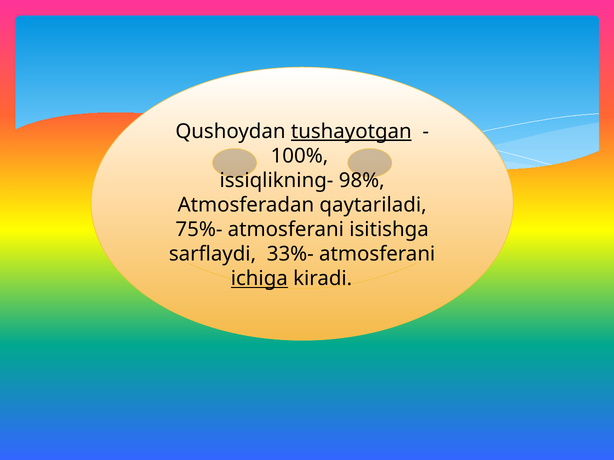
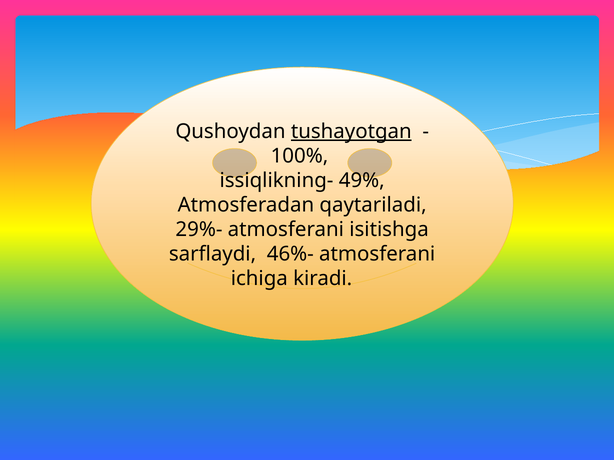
98%: 98% -> 49%
75%-: 75%- -> 29%-
33%-: 33%- -> 46%-
ichiga underline: present -> none
